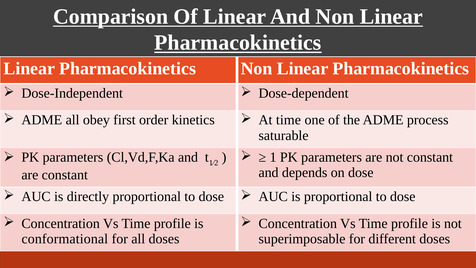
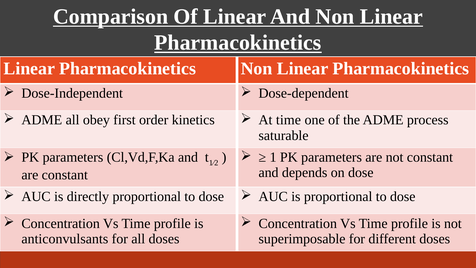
conformational: conformational -> anticonvulsants
